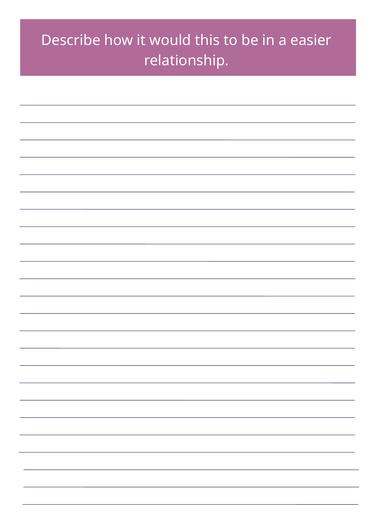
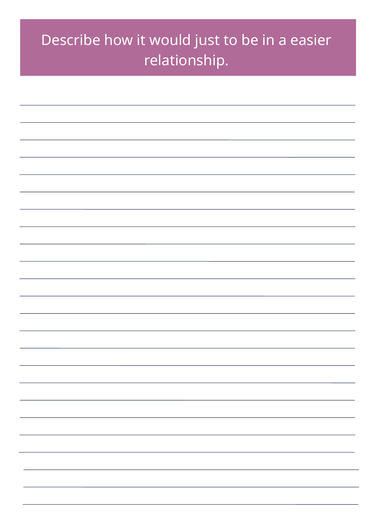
this: this -> just
